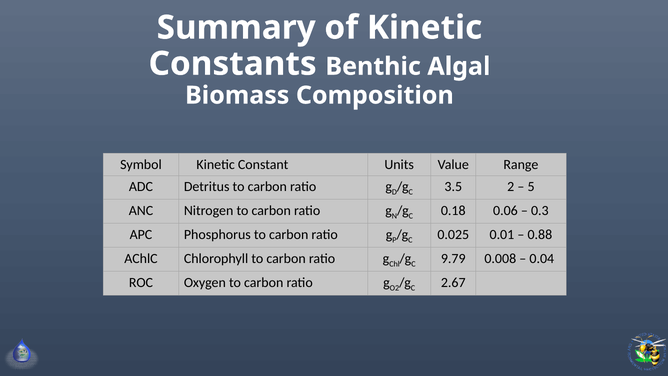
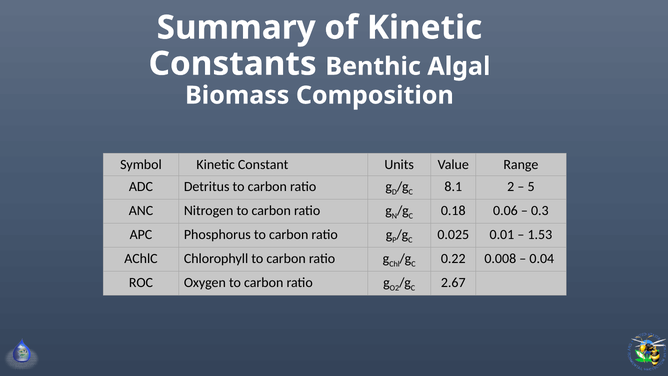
3.5: 3.5 -> 8.1
0.88: 0.88 -> 1.53
9.79: 9.79 -> 0.22
